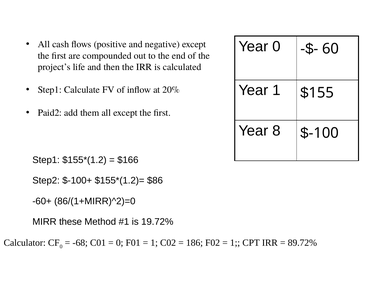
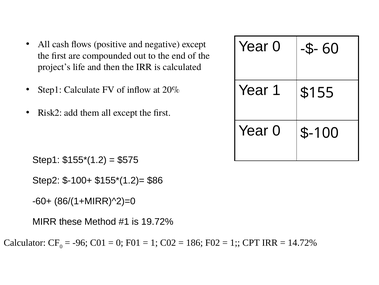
Paid2: Paid2 -> Risk2
8 at (276, 130): 8 -> 0
$166: $166 -> $575
-68: -68 -> -96
89.72%: 89.72% -> 14.72%
